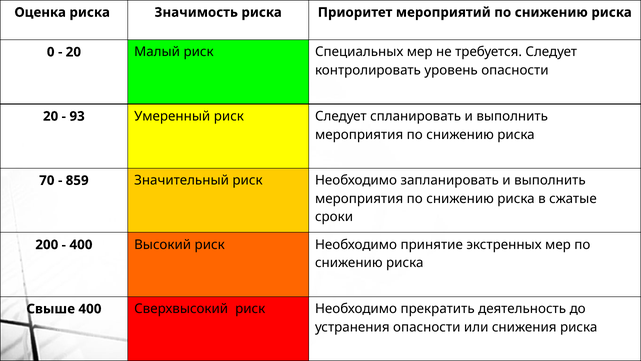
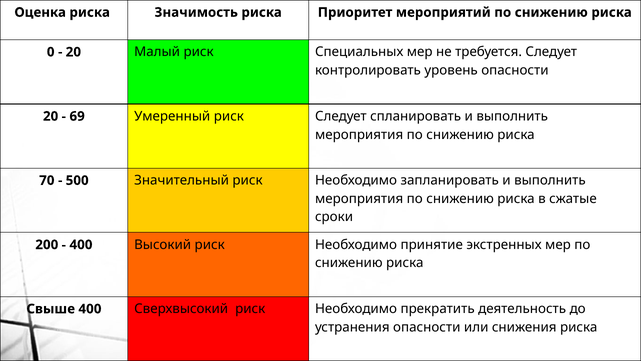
93: 93 -> 69
859: 859 -> 500
